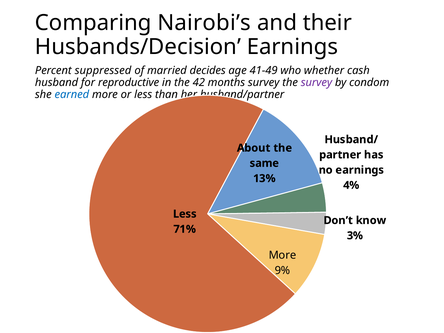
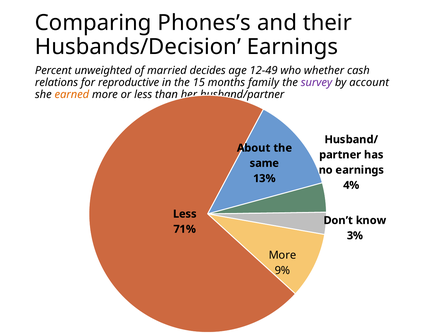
Nairobi’s: Nairobi’s -> Phones’s
suppressed: suppressed -> unweighted
41-49: 41-49 -> 12-49
husband: husband -> relations
42: 42 -> 15
months survey: survey -> family
condom: condom -> account
earned colour: blue -> orange
